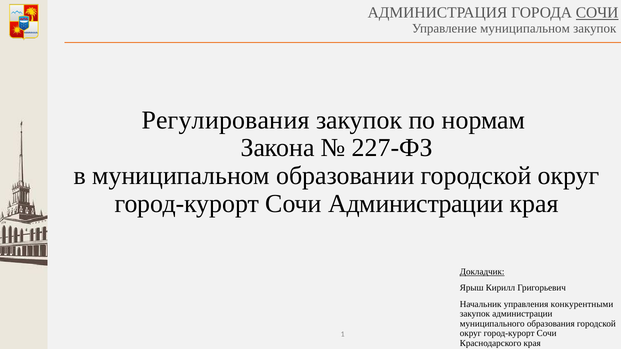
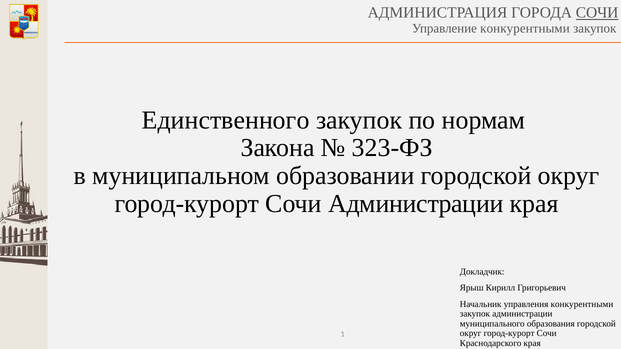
муниципальном at (525, 29): муниципальном -> конкурентными
Регулирования: Регулирования -> Единственного
227-ФЗ: 227-ФЗ -> 323-ФЗ
Докладчик underline: present -> none
